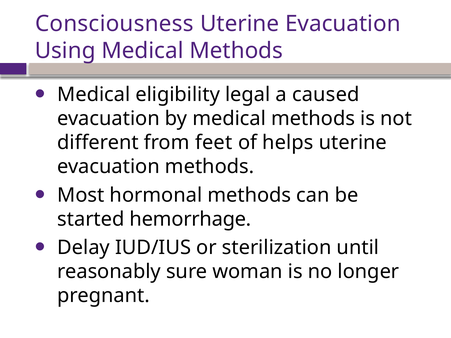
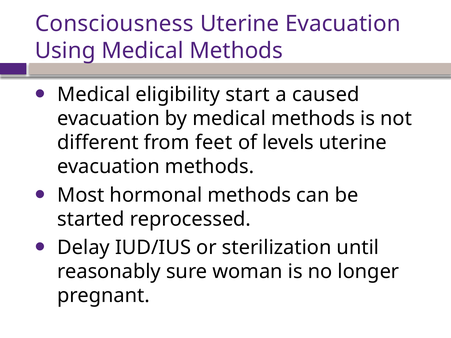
legal: legal -> start
helps: helps -> levels
hemorrhage: hemorrhage -> reprocessed
